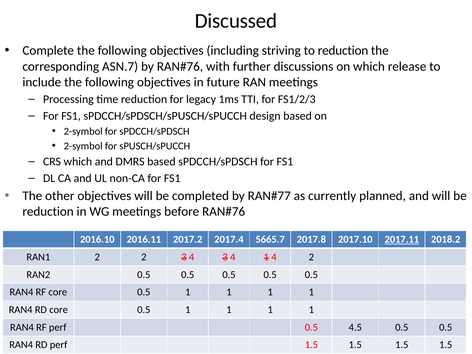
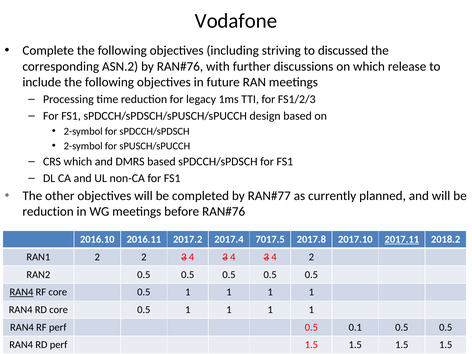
Discussed: Discussed -> Vodafone
to reduction: reduction -> discussed
ASN.7: ASN.7 -> ASN.2
5665.7: 5665.7 -> 7017.5
4 3 4 1: 1 -> 3
RAN4 at (21, 292) underline: none -> present
4.5: 4.5 -> 0.1
